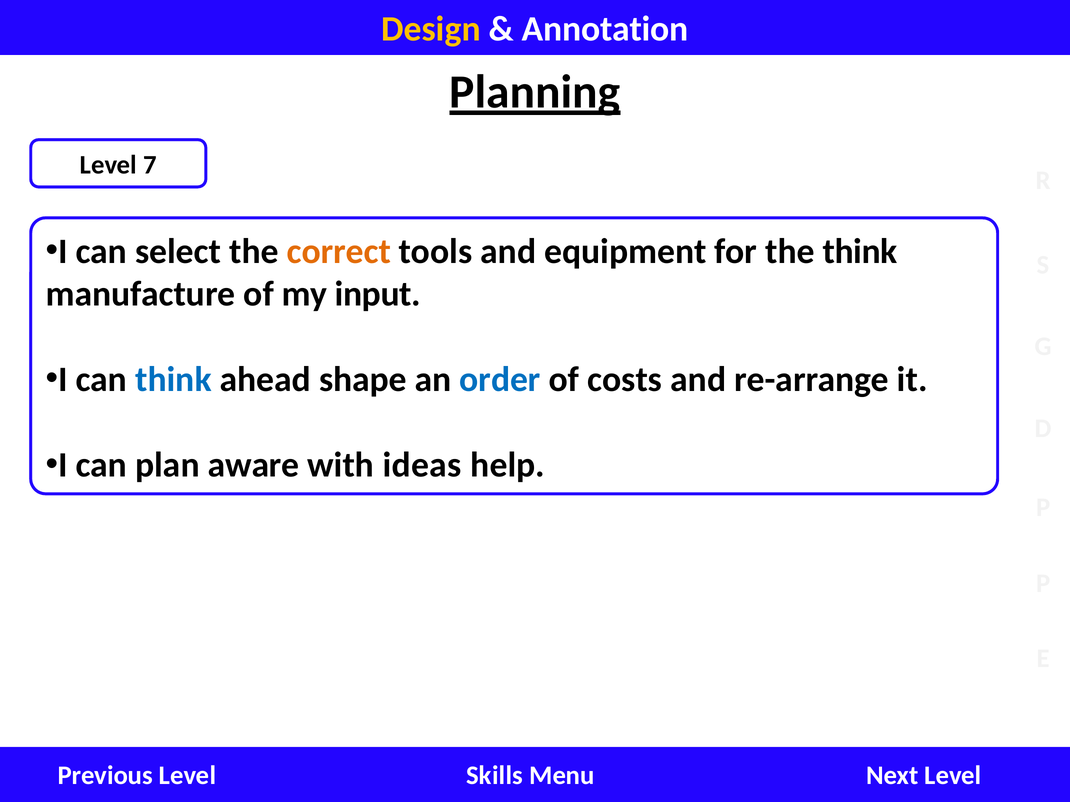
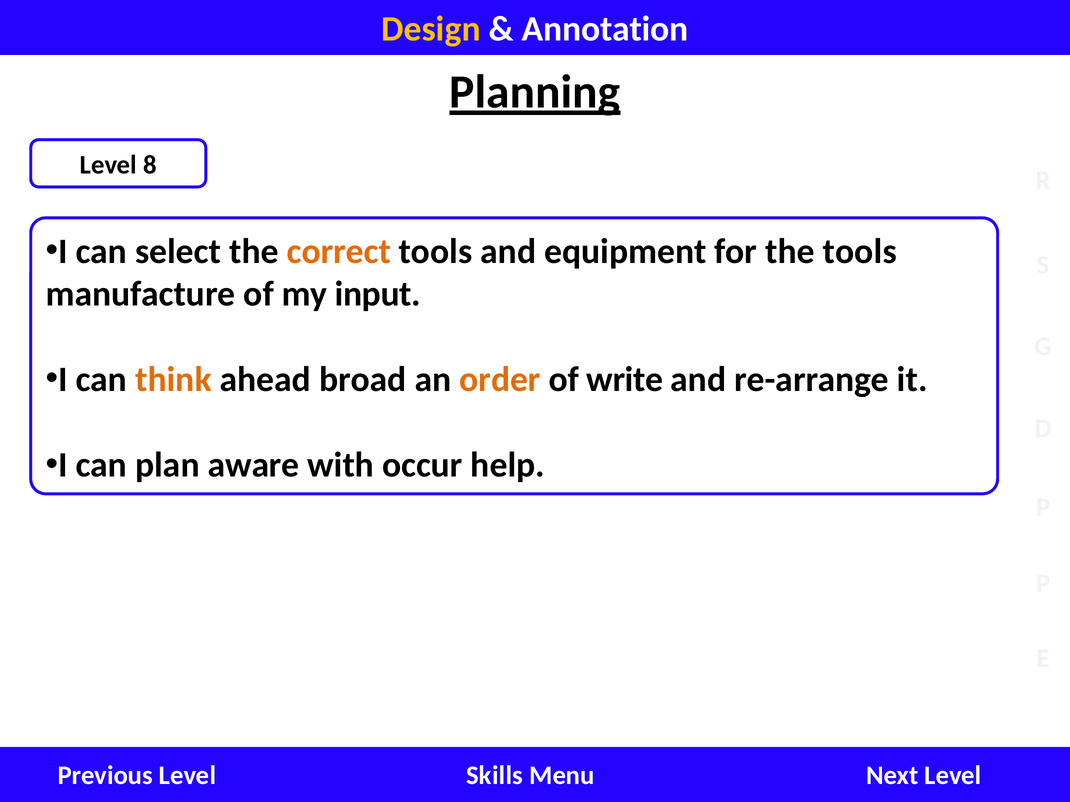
7: 7 -> 8
the think: think -> tools
think at (173, 380) colour: blue -> orange
shape: shape -> broad
order colour: blue -> orange
costs: costs -> write
ideas: ideas -> occur
